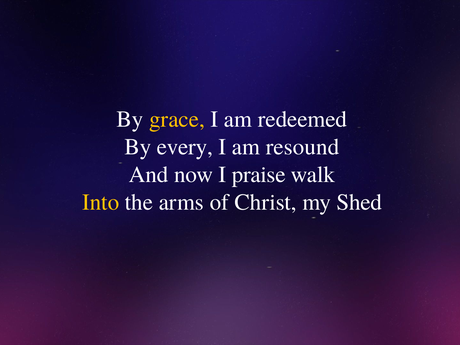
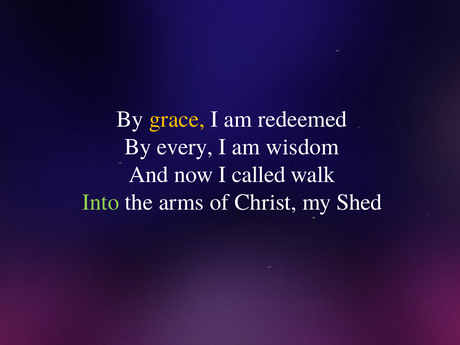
resound: resound -> wisdom
praise: praise -> called
Into colour: yellow -> light green
